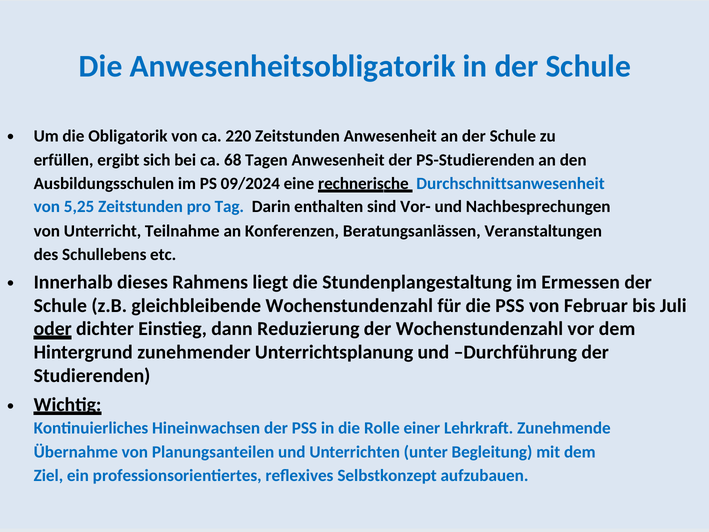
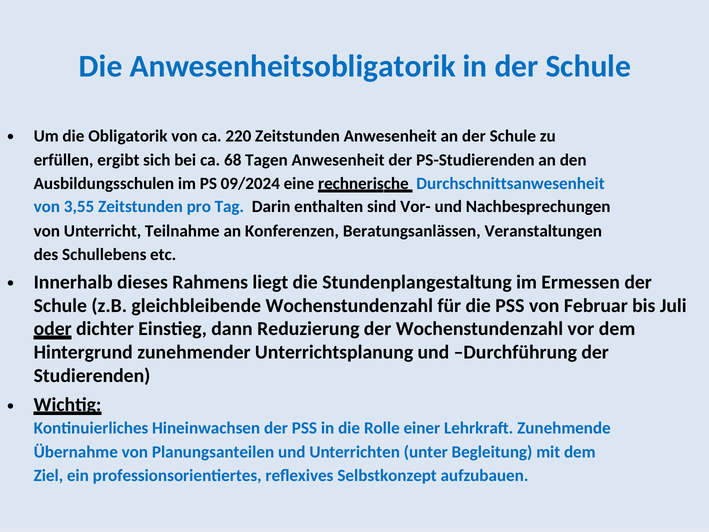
5,25: 5,25 -> 3,55
